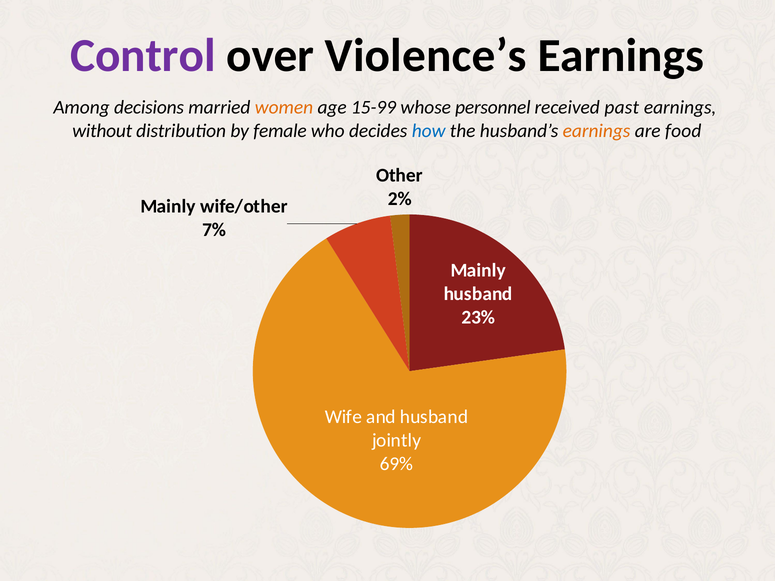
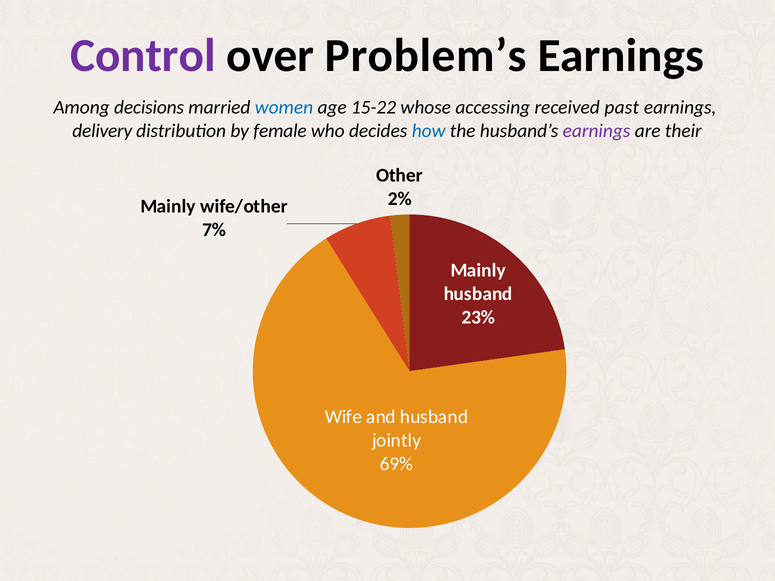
Violence’s: Violence’s -> Problem’s
women colour: orange -> blue
15-99: 15-99 -> 15-22
personnel: personnel -> accessing
without: without -> delivery
earnings at (597, 131) colour: orange -> purple
food: food -> their
